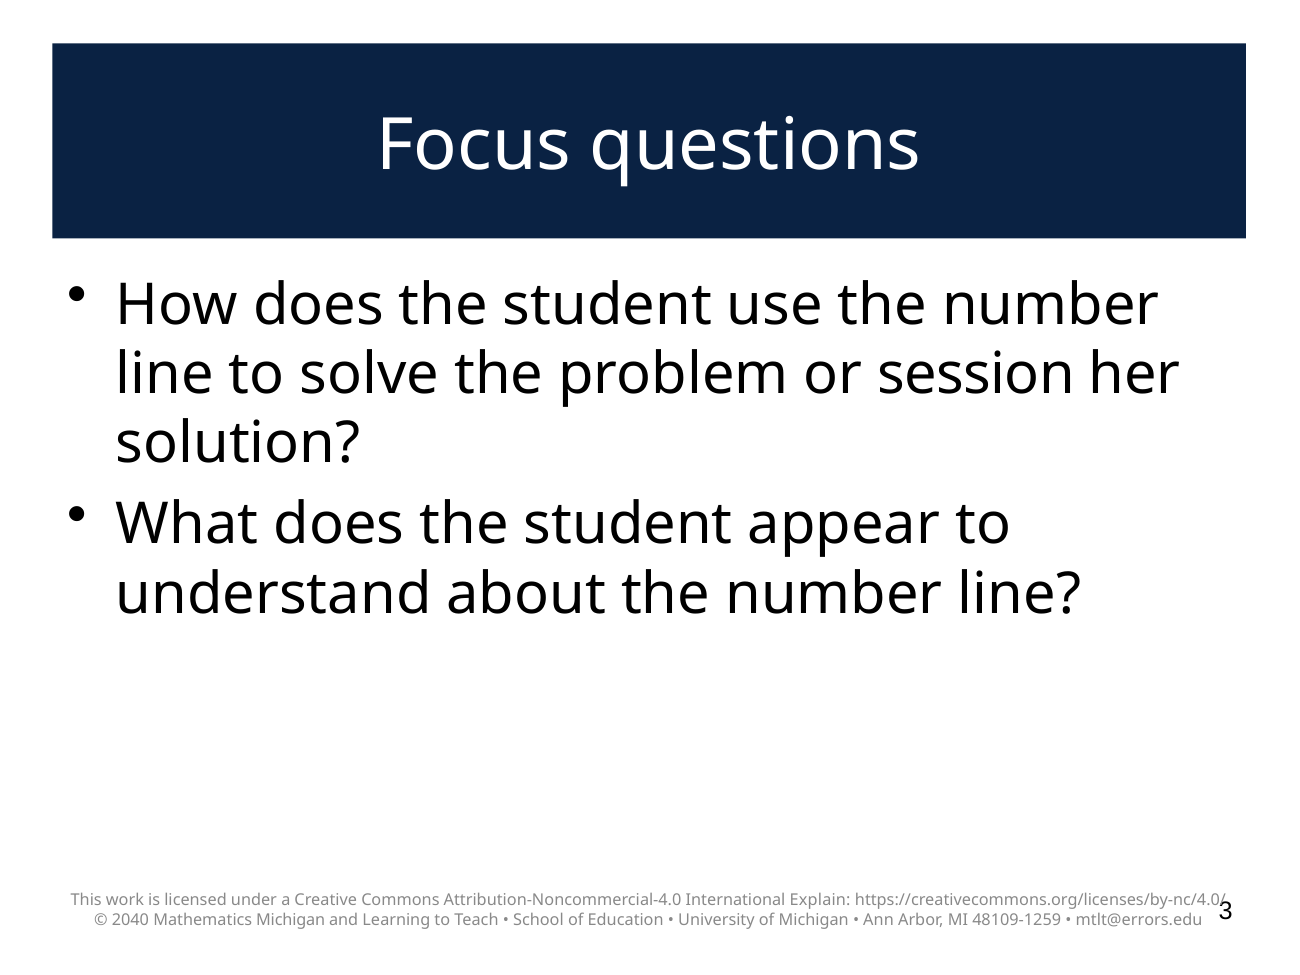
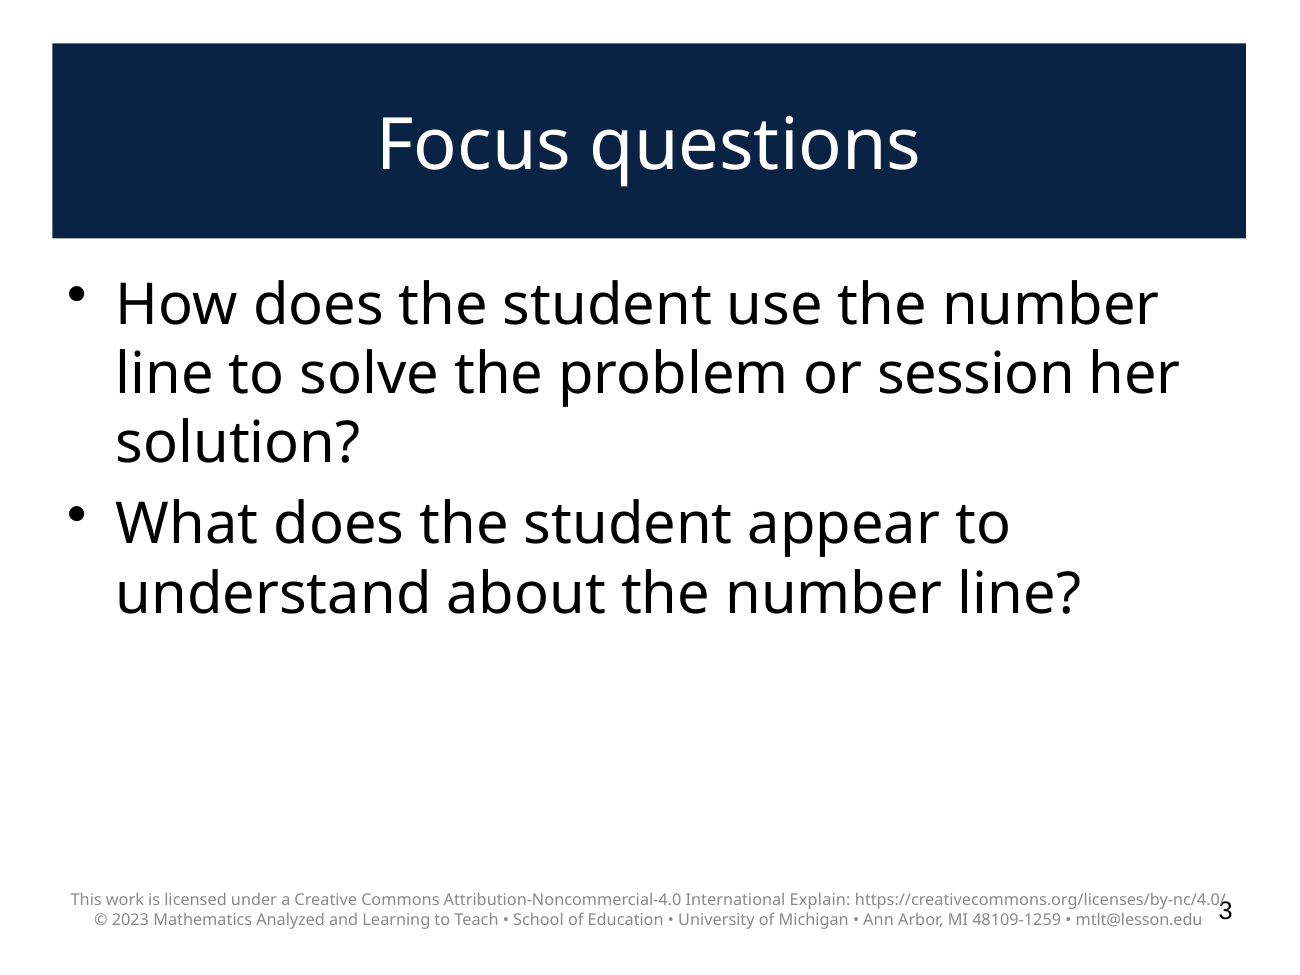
2040: 2040 -> 2023
Mathematics Michigan: Michigan -> Analyzed
mtlt@errors.edu: mtlt@errors.edu -> mtlt@lesson.edu
